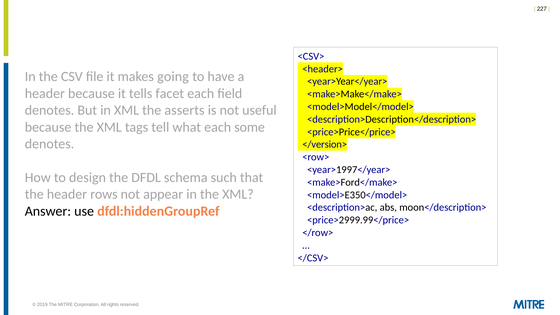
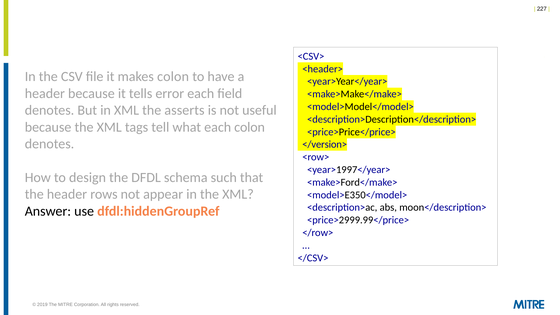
makes going: going -> colon
facet: facet -> error
each some: some -> colon
